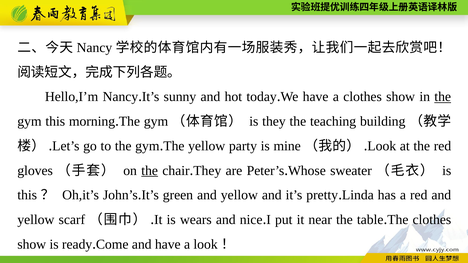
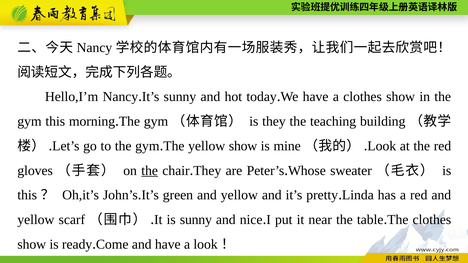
the at (443, 97) underline: present -> none
yellow party: party -> show
is wears: wears -> sunny
